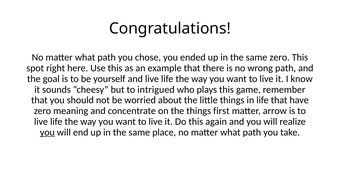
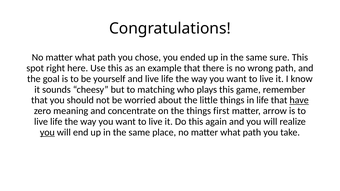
same zero: zero -> sure
intrigued: intrigued -> matching
have underline: none -> present
